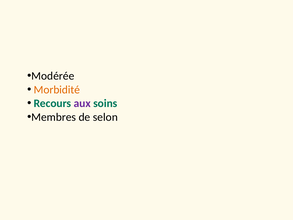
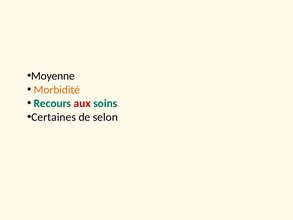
Modérée: Modérée -> Moyenne
aux colour: purple -> red
Membres: Membres -> Certaines
